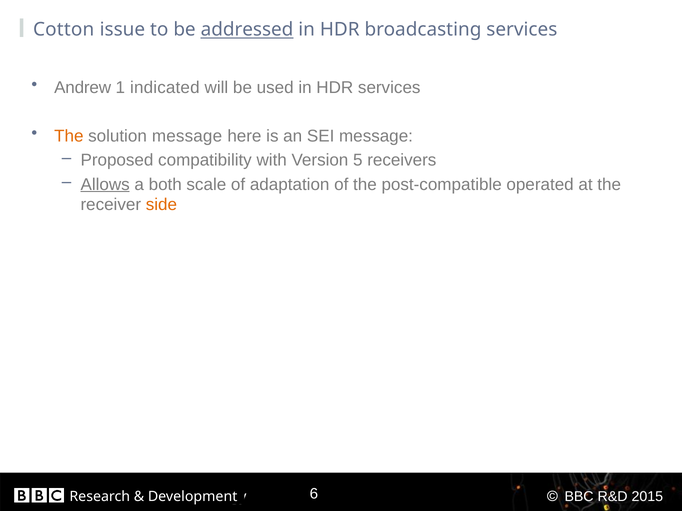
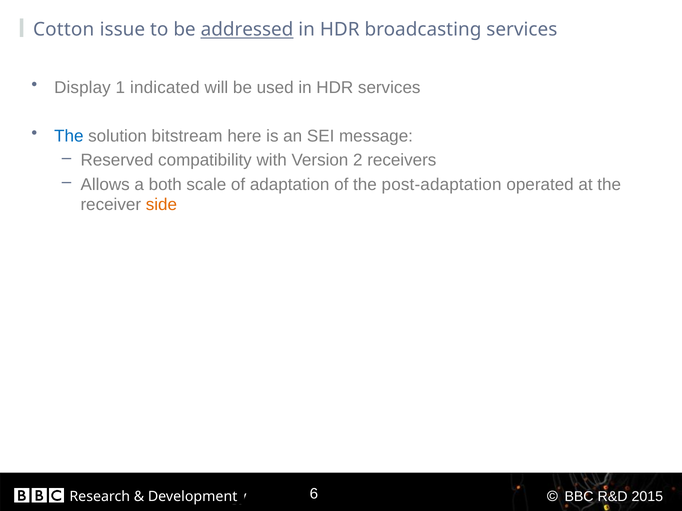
Andrew: Andrew -> Display
The at (69, 136) colour: orange -> blue
solution message: message -> bitstream
Proposed: Proposed -> Reserved
5: 5 -> 2
Allows underline: present -> none
post-compatible: post-compatible -> post-adaptation
